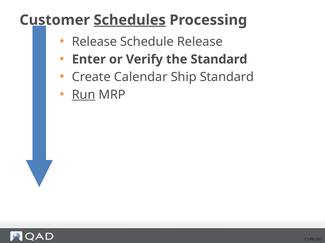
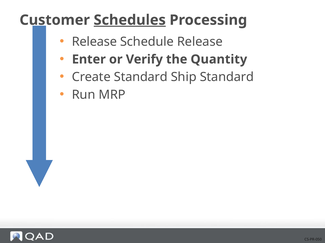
the Standard: Standard -> Quantity
Create Calendar: Calendar -> Standard
Run underline: present -> none
